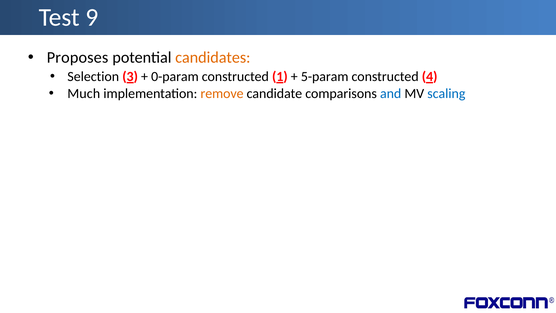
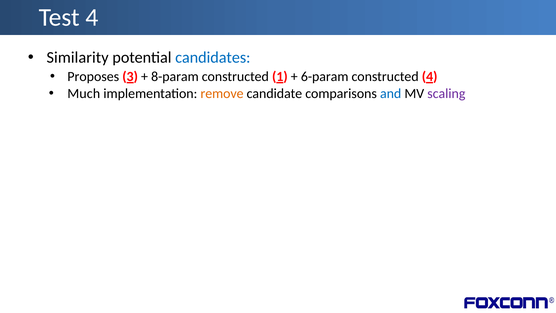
Test 9: 9 -> 4
Proposes: Proposes -> Similarity
candidates colour: orange -> blue
Selection: Selection -> Proposes
0-param: 0-param -> 8-param
5-param: 5-param -> 6-param
scaling colour: blue -> purple
